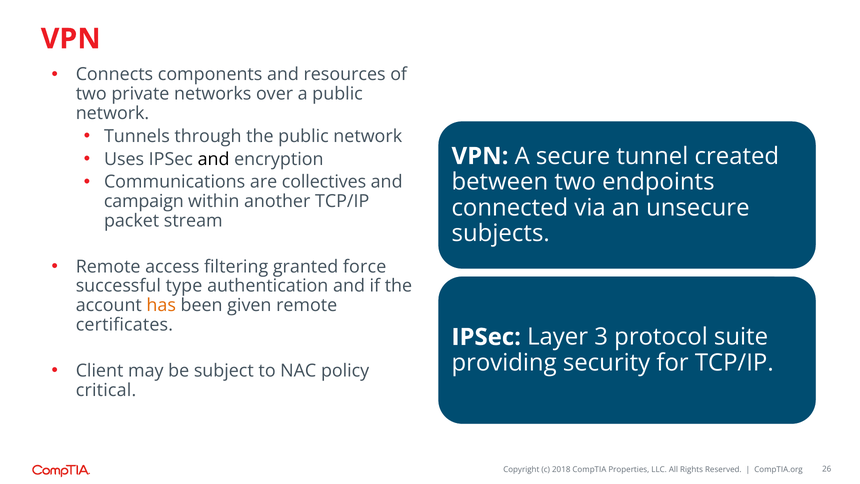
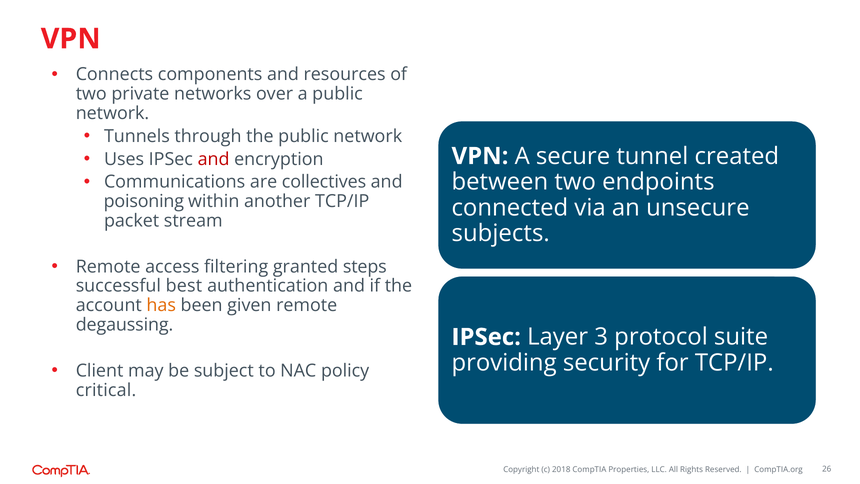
and at (214, 159) colour: black -> red
campaign: campaign -> poisoning
force: force -> steps
type: type -> best
certificates: certificates -> degaussing
